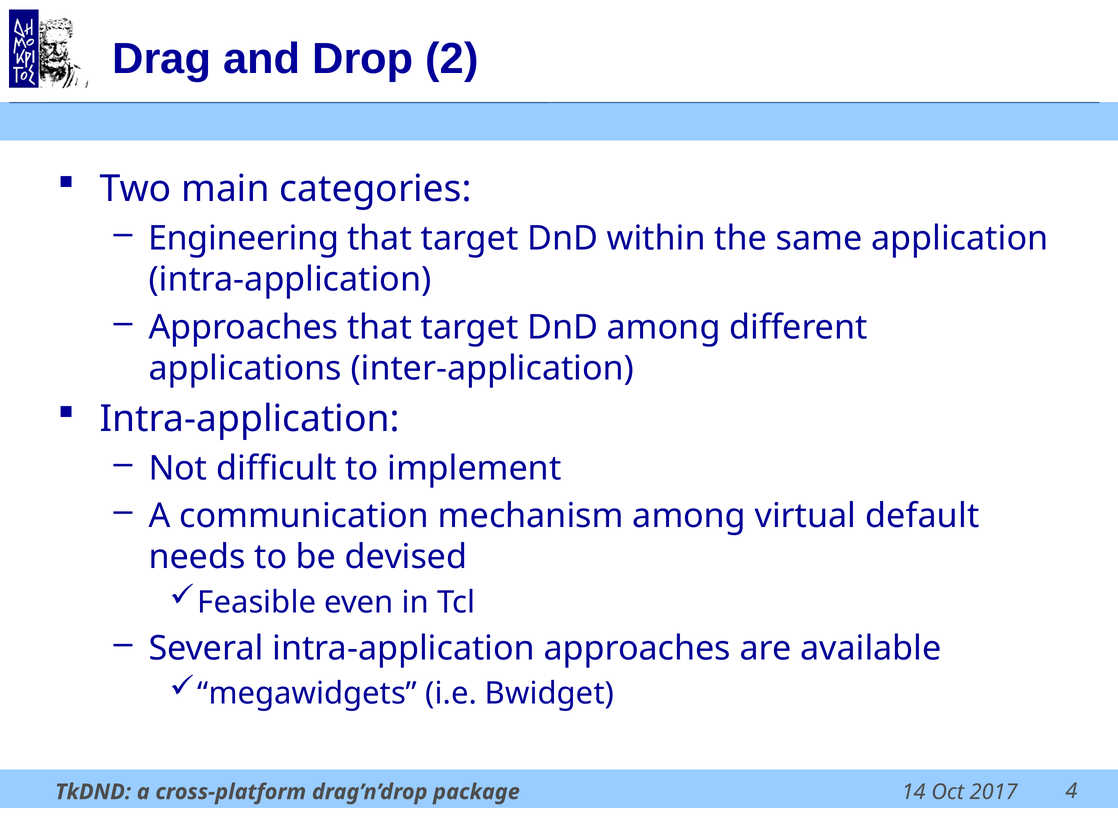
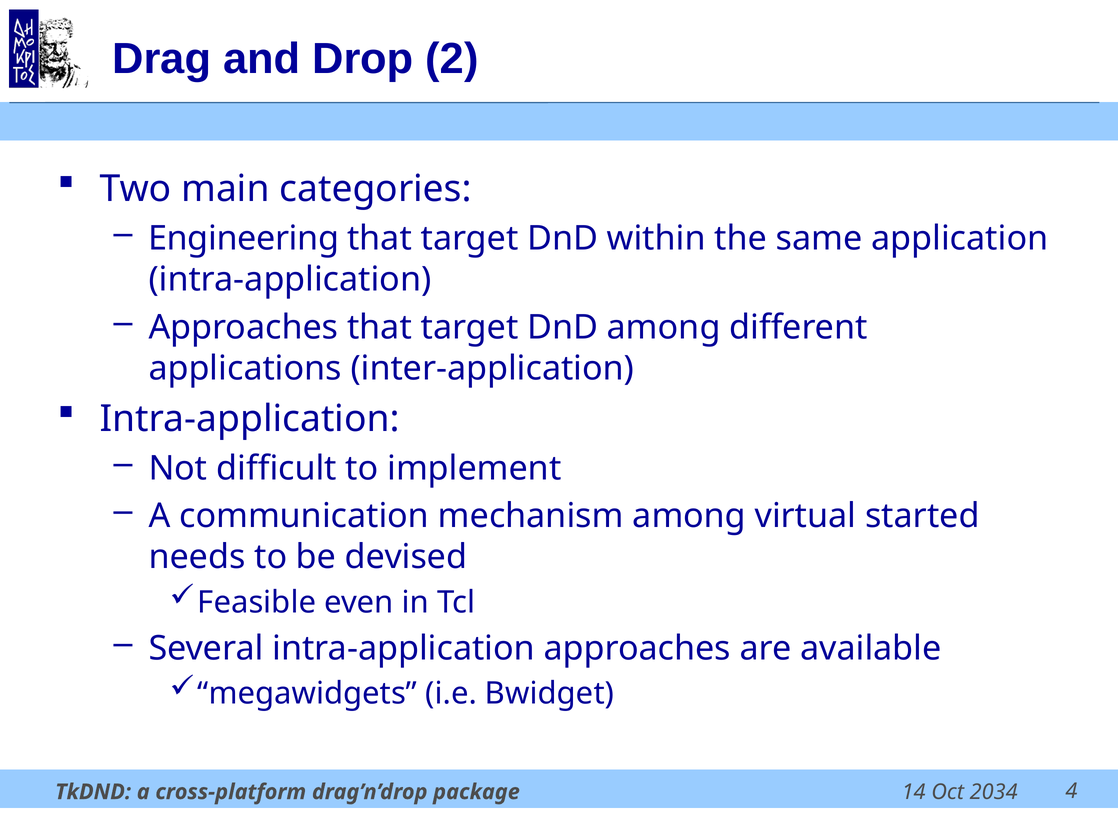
default: default -> started
2017: 2017 -> 2034
